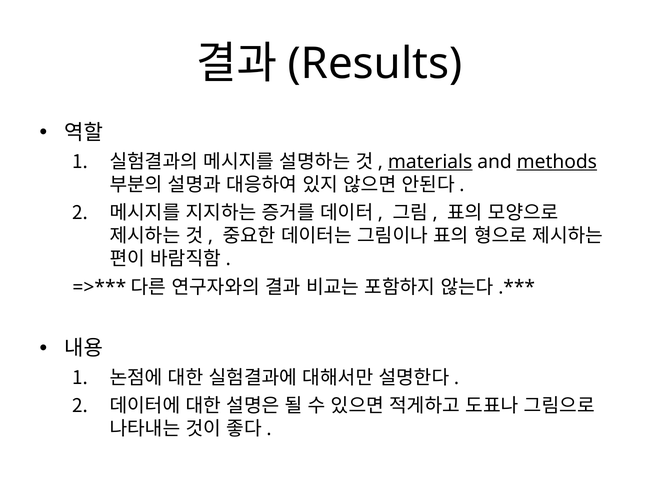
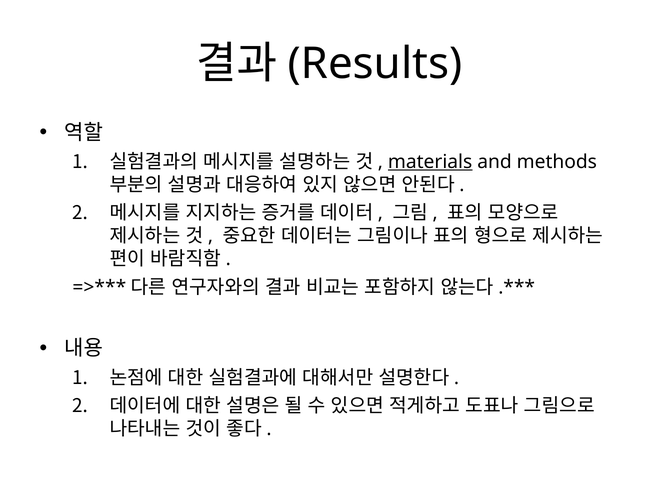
methods underline: present -> none
